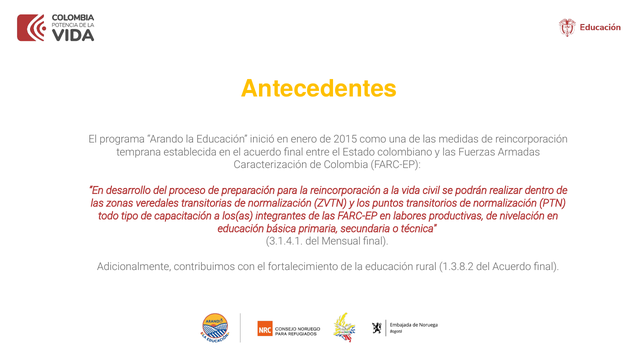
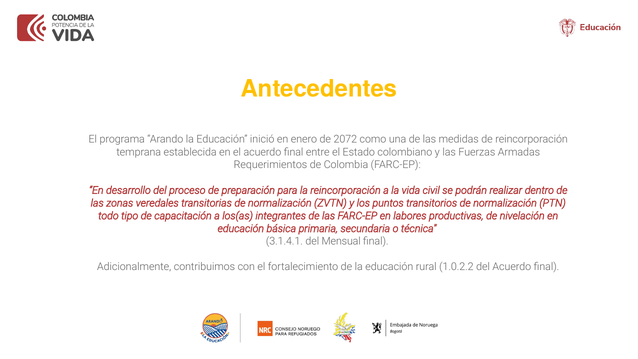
2015: 2015 -> 2072
Caracterización: Caracterización -> Requerimientos
1.3.8.2: 1.3.8.2 -> 1.0.2.2
